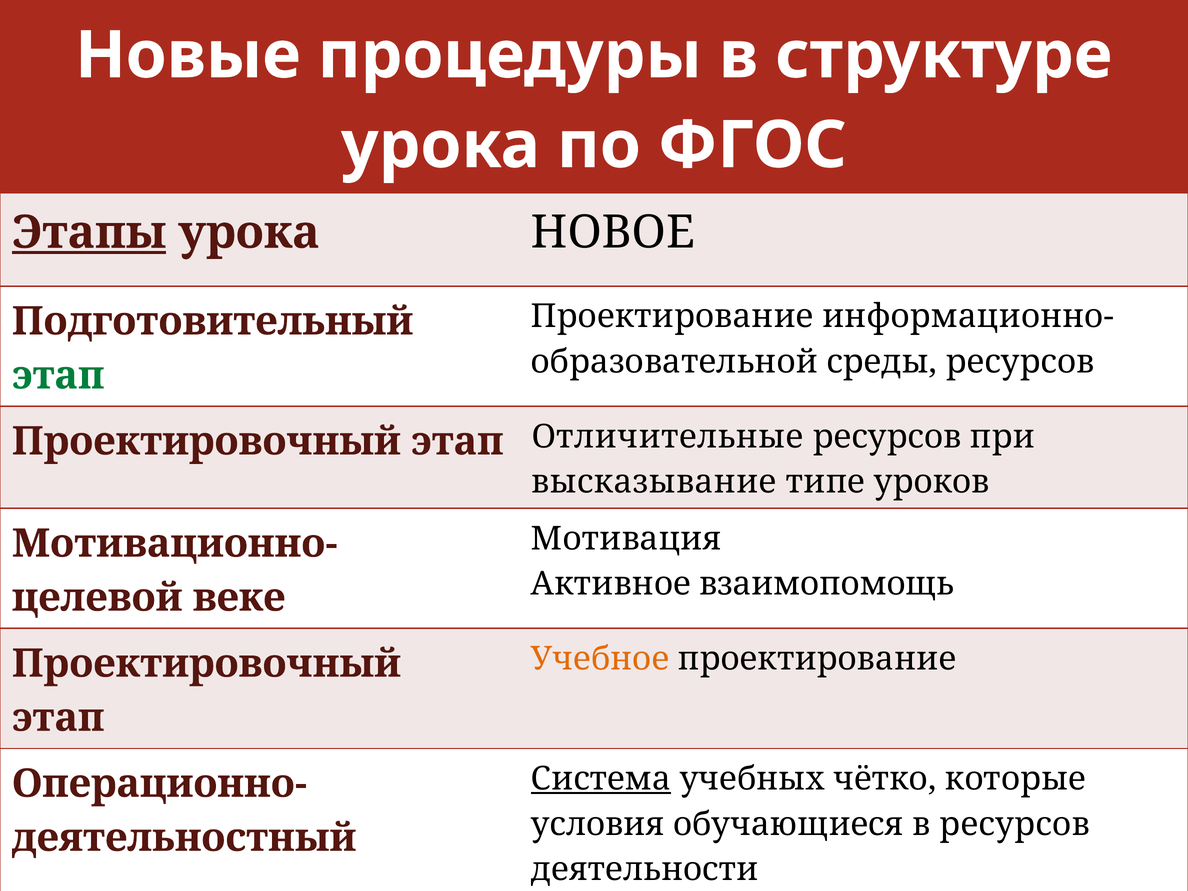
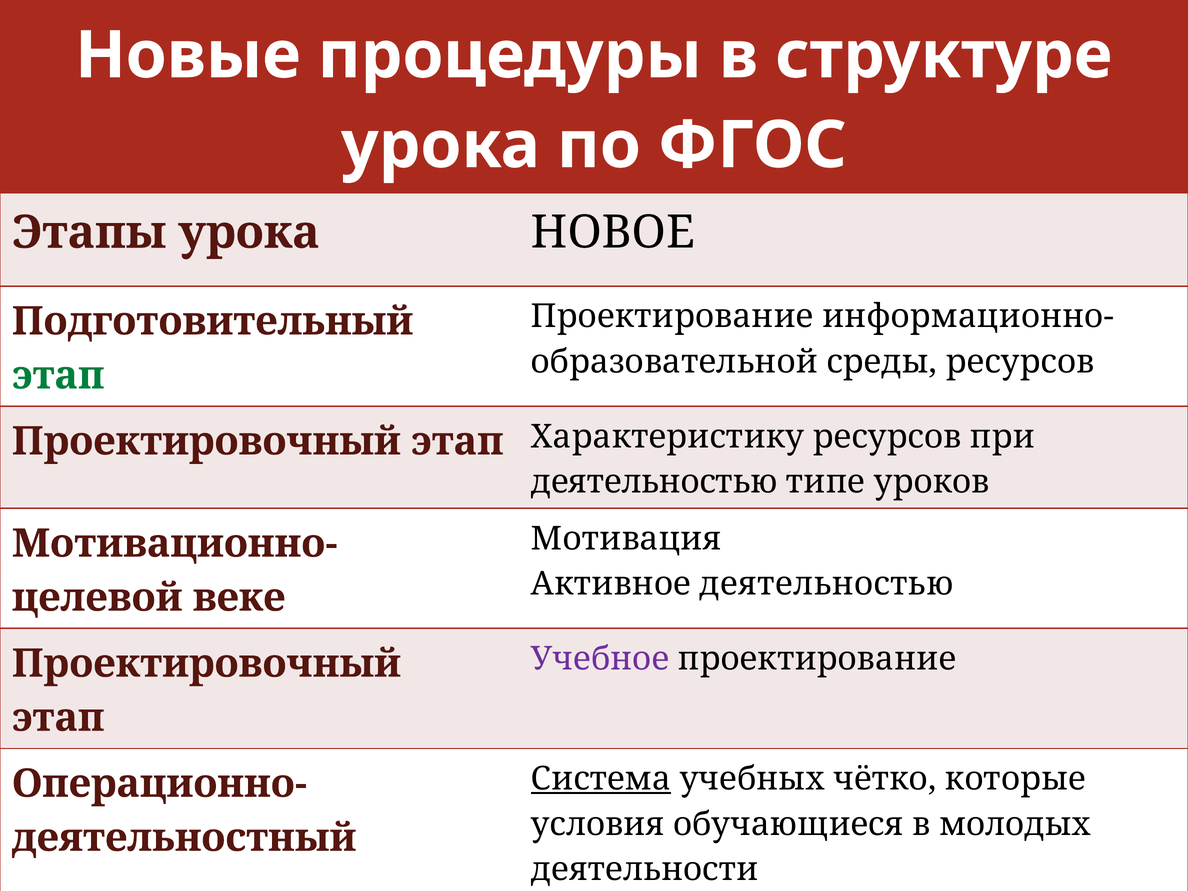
Этапы underline: present -> none
Отличительные: Отличительные -> Характеристику
высказывание at (654, 482): высказывание -> деятельностью
Активное взаимопомощь: взаимопомощь -> деятельностью
Учебное colour: orange -> purple
в ресурсов: ресурсов -> молодых
